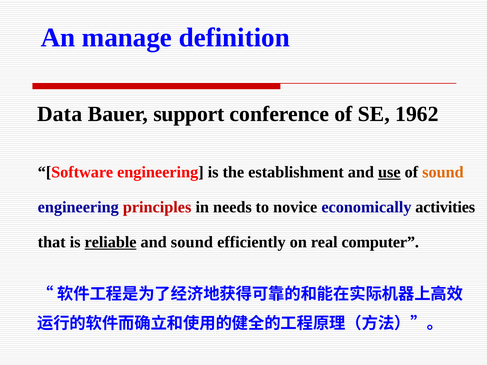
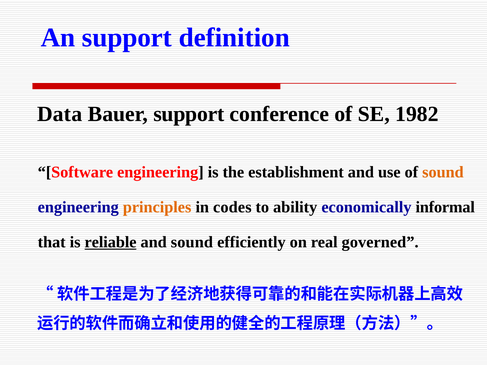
An manage: manage -> support
1962: 1962 -> 1982
use underline: present -> none
principles colour: red -> orange
needs: needs -> codes
novice: novice -> ability
activities: activities -> informal
computer: computer -> governed
